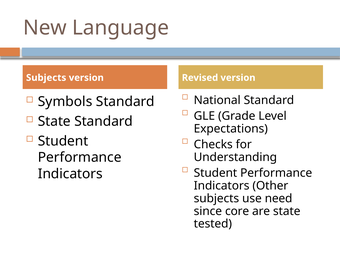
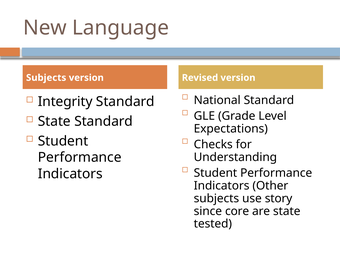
Symbols: Symbols -> Integrity
need: need -> story
